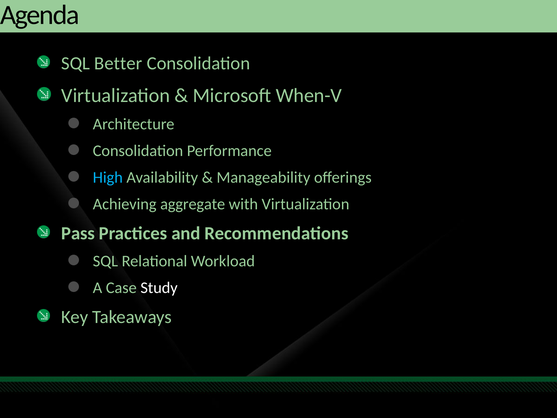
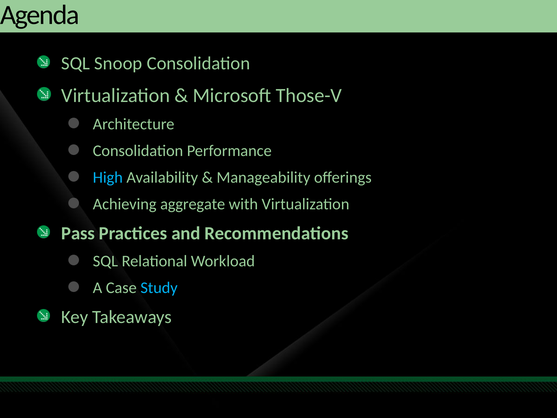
Better: Better -> Snoop
When-V: When-V -> Those-V
Study colour: white -> light blue
